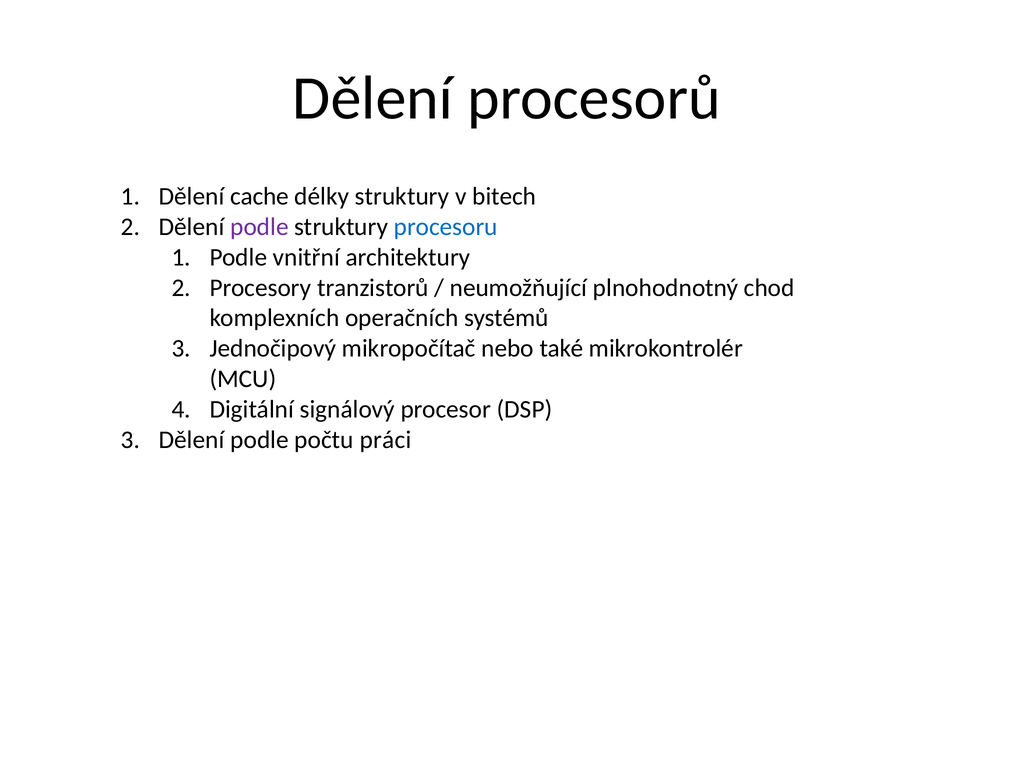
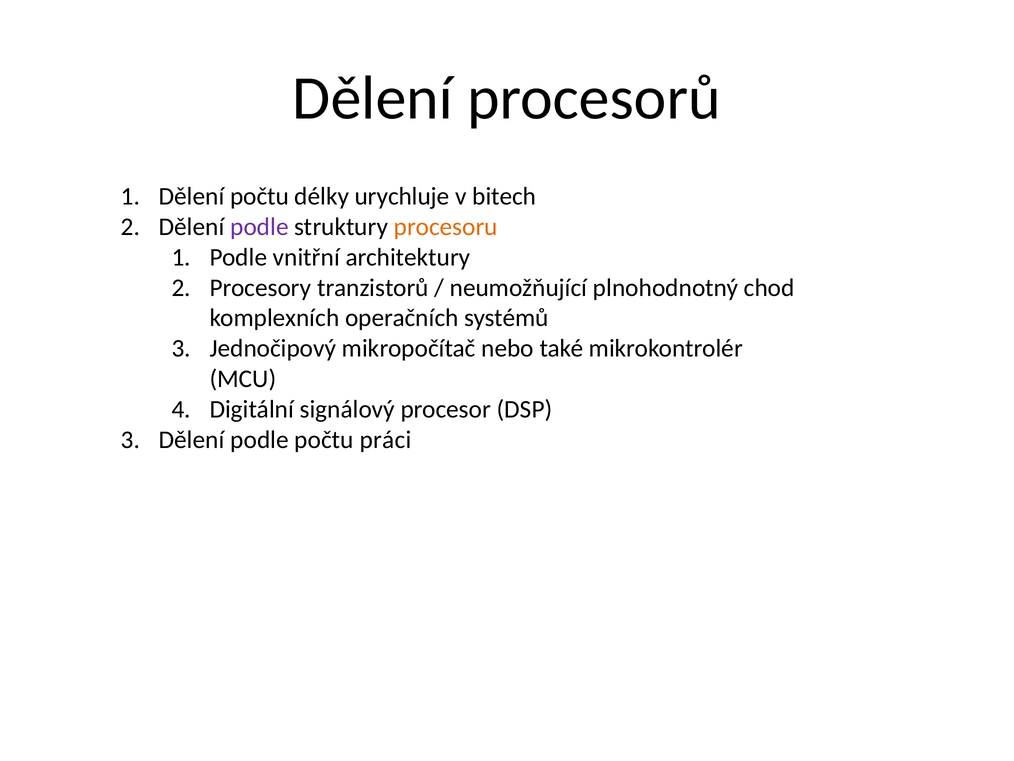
Dělení cache: cache -> počtu
délky struktury: struktury -> urychluje
procesoru colour: blue -> orange
